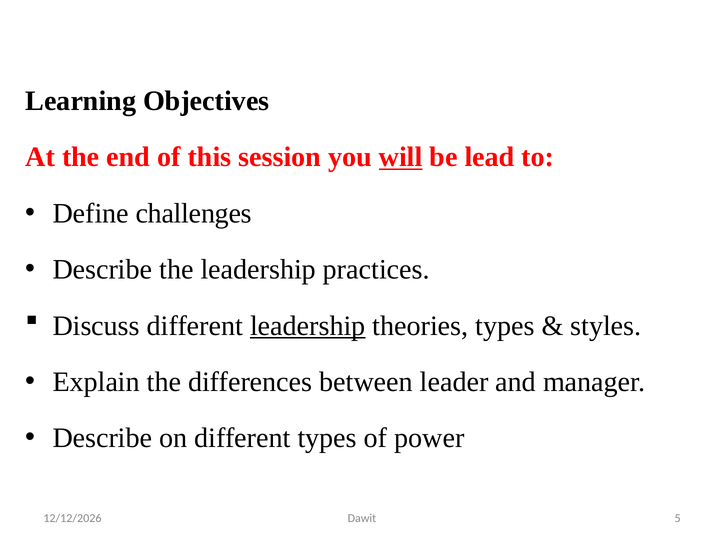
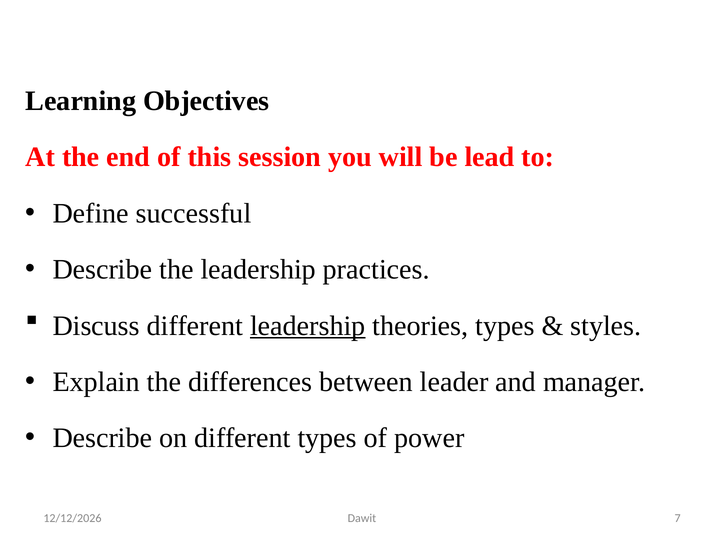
will underline: present -> none
challenges: challenges -> successful
5: 5 -> 7
